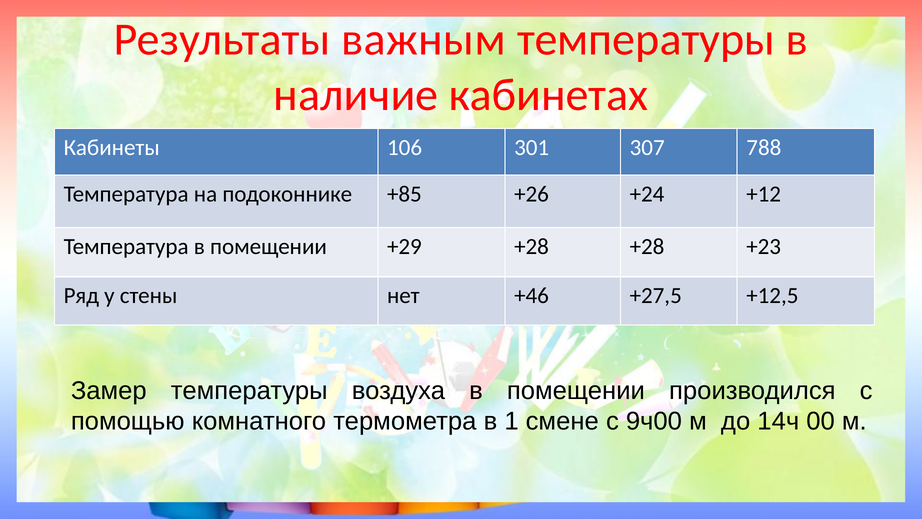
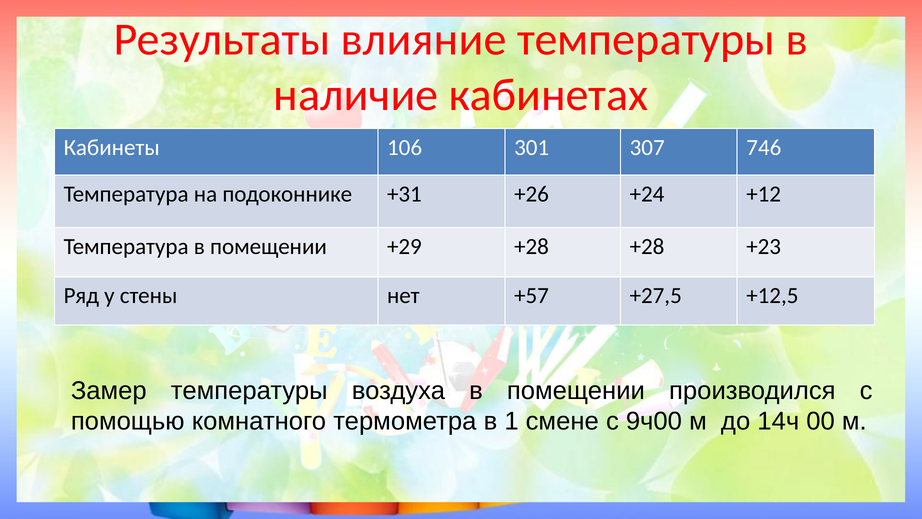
важным: важным -> влияние
788: 788 -> 746
+85: +85 -> +31
+46: +46 -> +57
